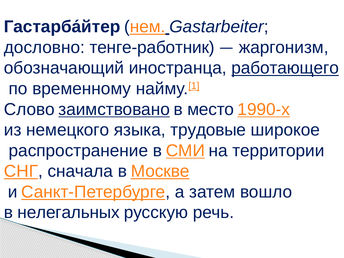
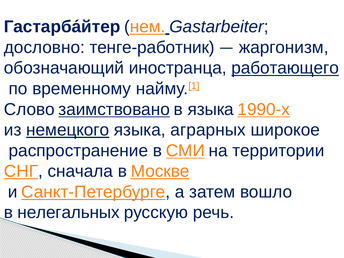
в место: место -> языка
немецкого underline: none -> present
трудовые: трудовые -> аграрных
